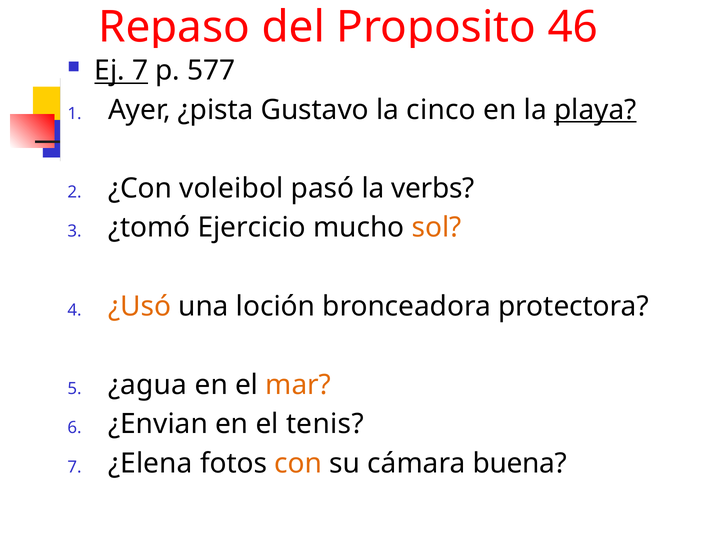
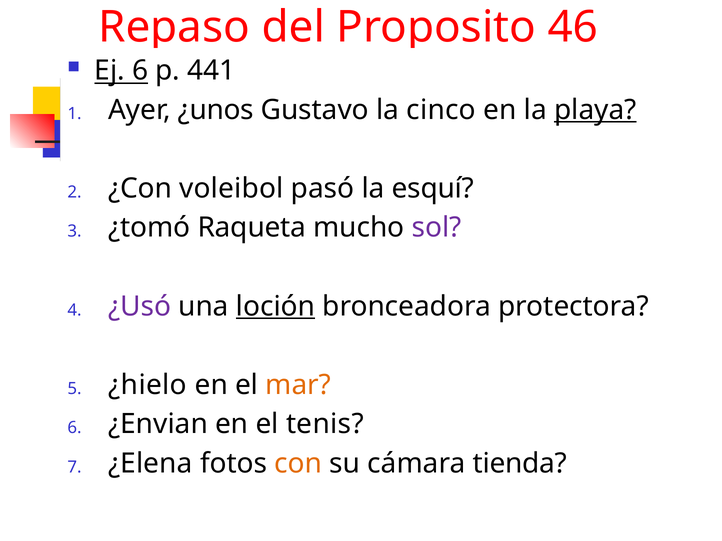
Ej 7: 7 -> 6
577: 577 -> 441
¿pista: ¿pista -> ¿unos
verbs: verbs -> esquí
Ejercicio: Ejercicio -> Raqueta
sol colour: orange -> purple
¿Usó colour: orange -> purple
loción underline: none -> present
¿agua: ¿agua -> ¿hielo
buena: buena -> tienda
